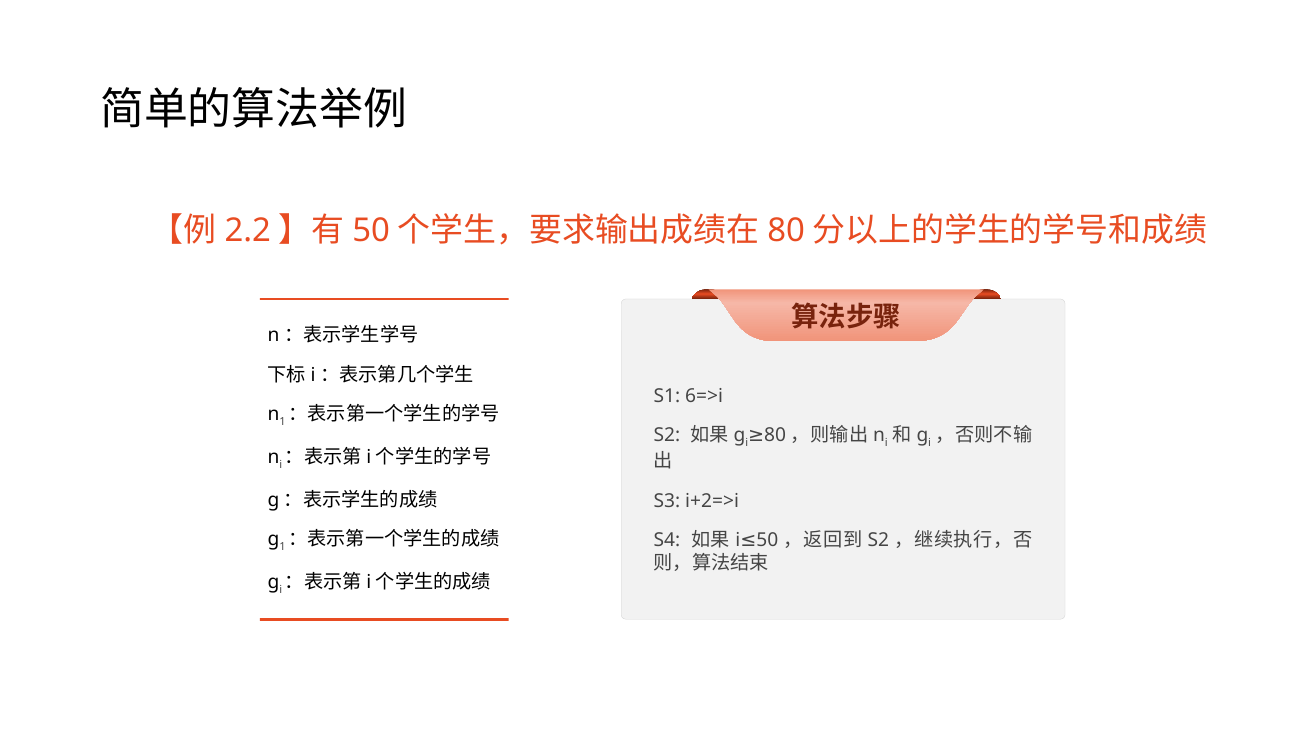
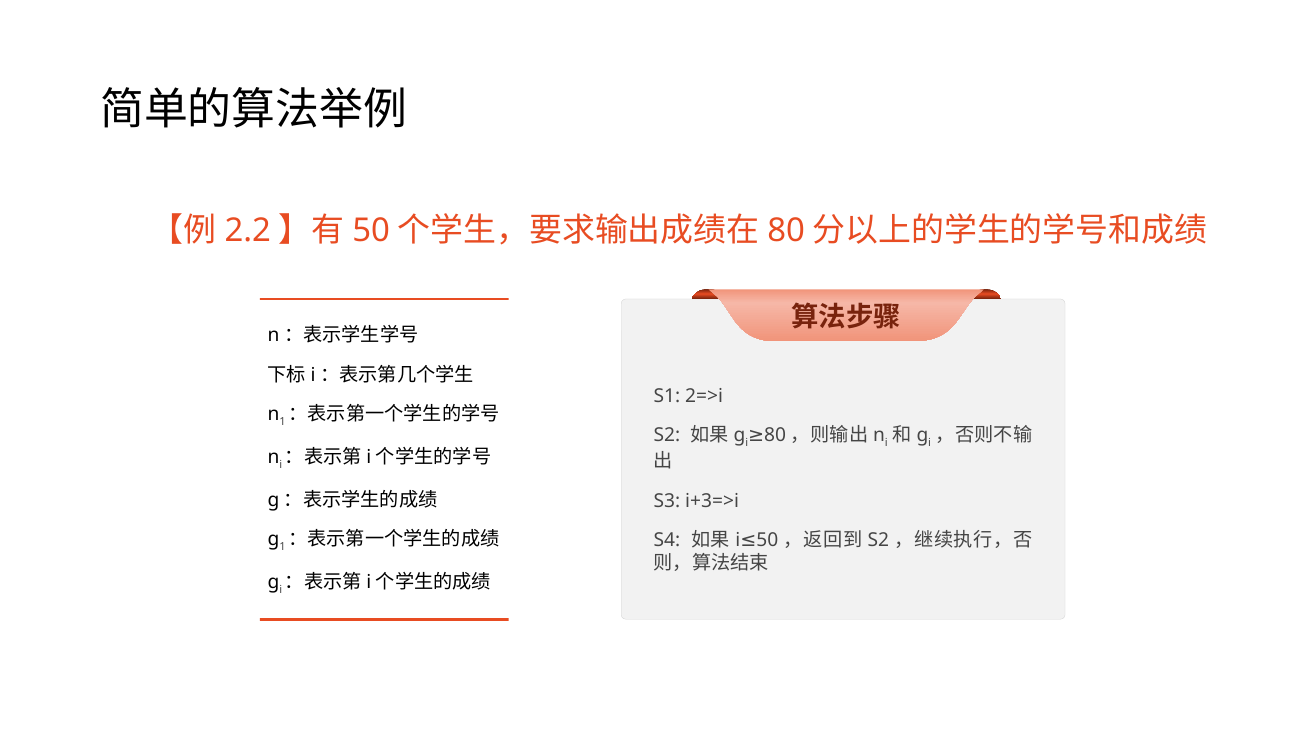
6=>i: 6=>i -> 2=>i
i+2=>i: i+2=>i -> i+3=>i
